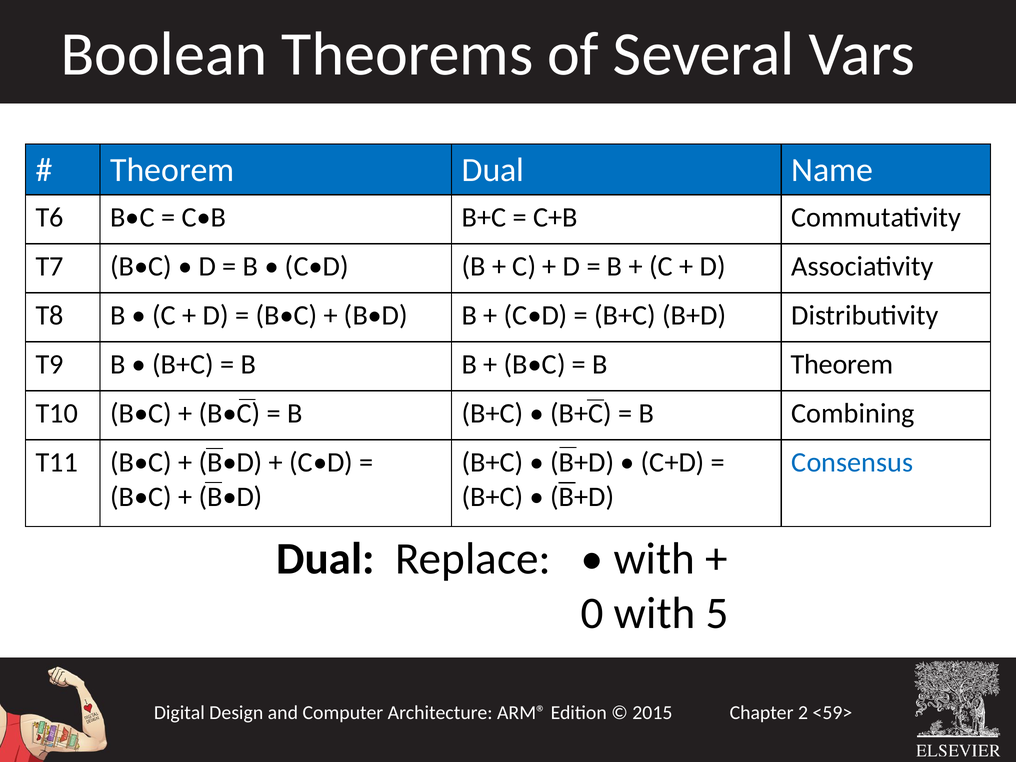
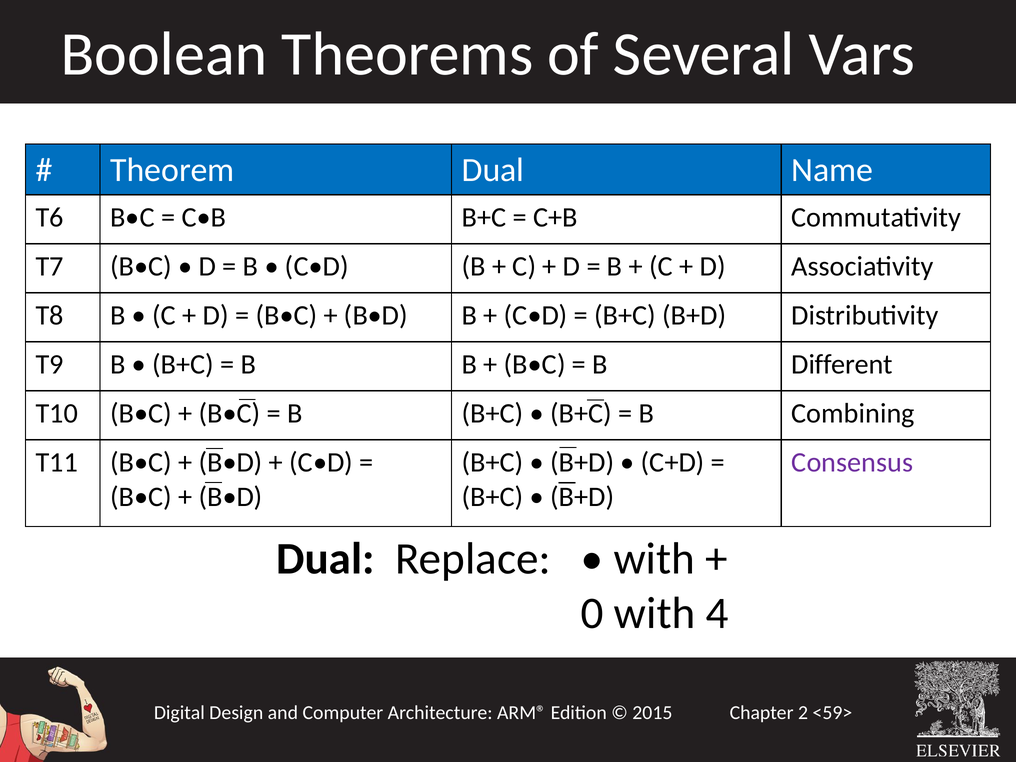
B Theorem: Theorem -> Different
Consensus colour: blue -> purple
5: 5 -> 4
